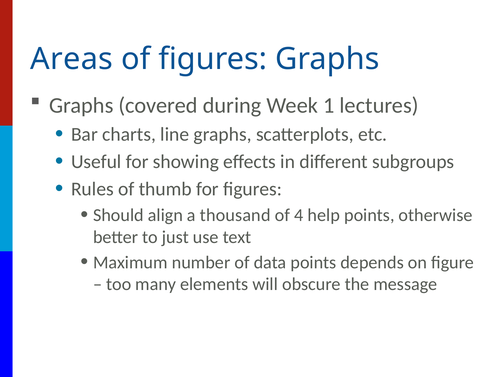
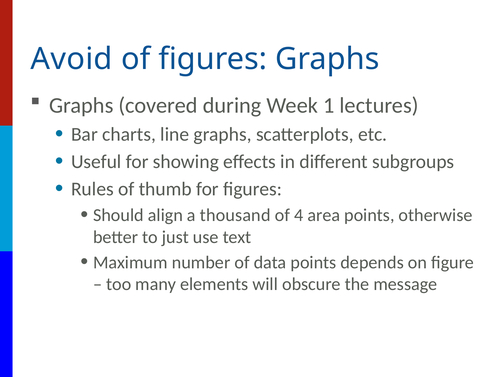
Areas: Areas -> Avoid
help: help -> area
